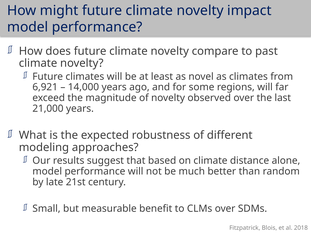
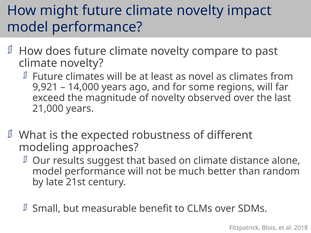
6,921: 6,921 -> 9,921
